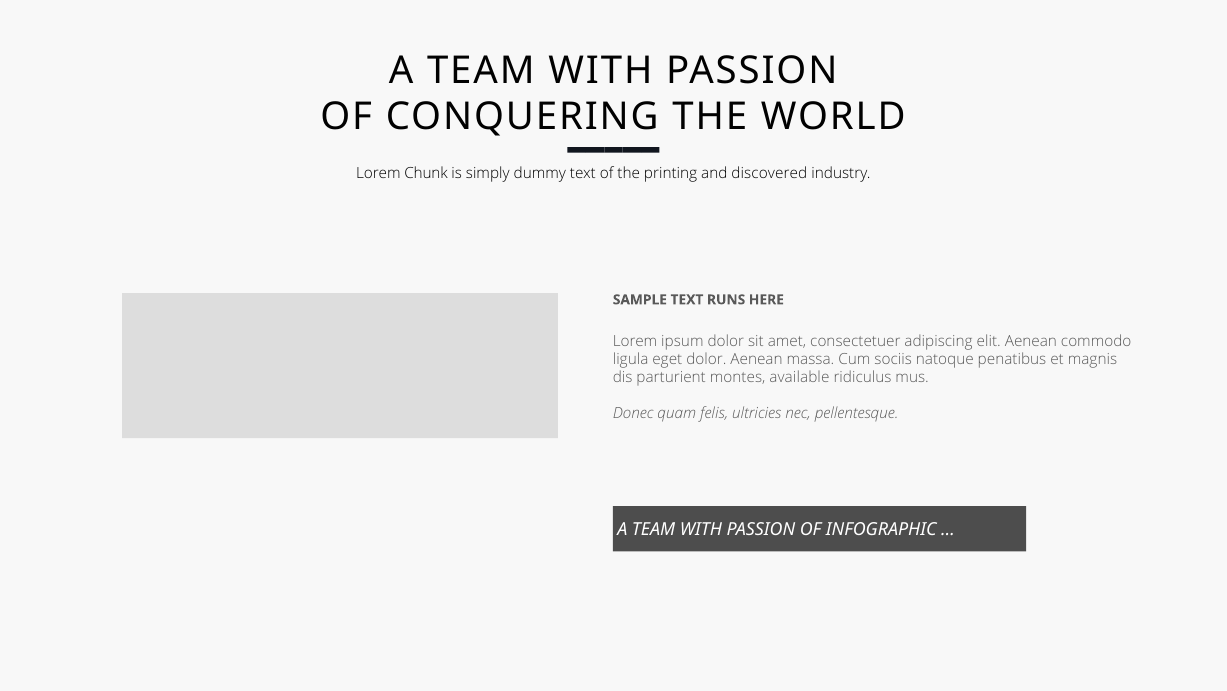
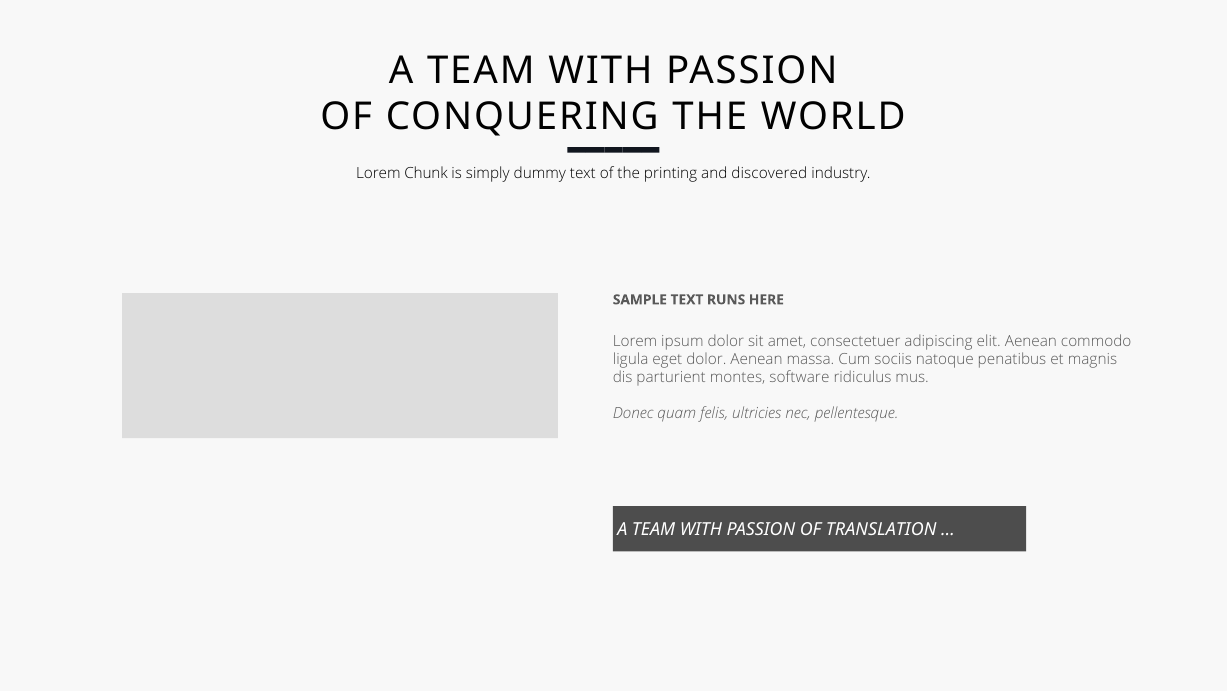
available: available -> software
INFOGRAPHIC: INFOGRAPHIC -> TRANSLATION
